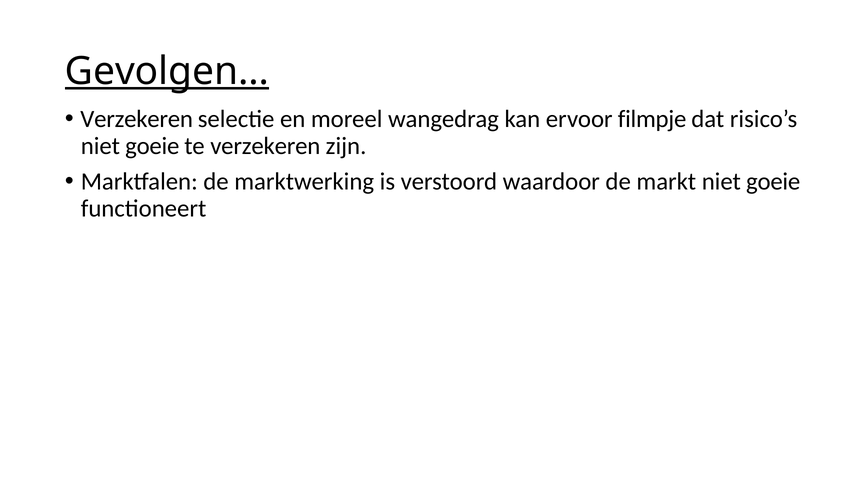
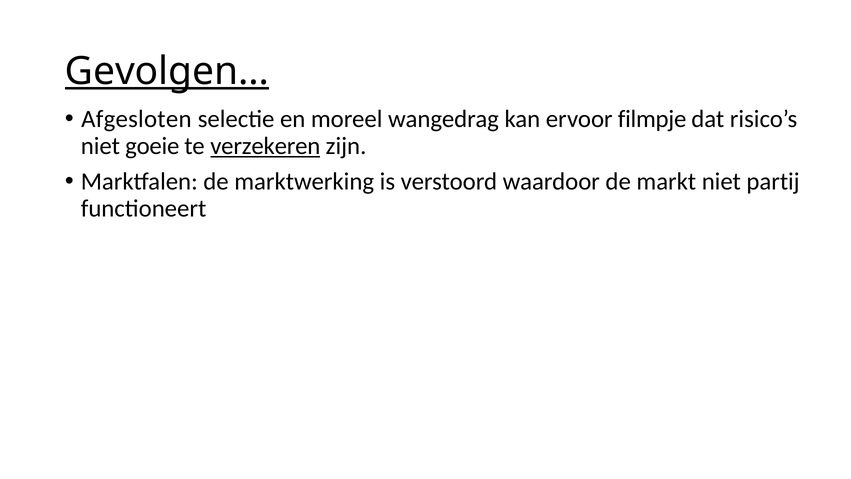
Verzekeren at (137, 119): Verzekeren -> Afgesloten
verzekeren at (265, 146) underline: none -> present
markt niet goeie: goeie -> partij
